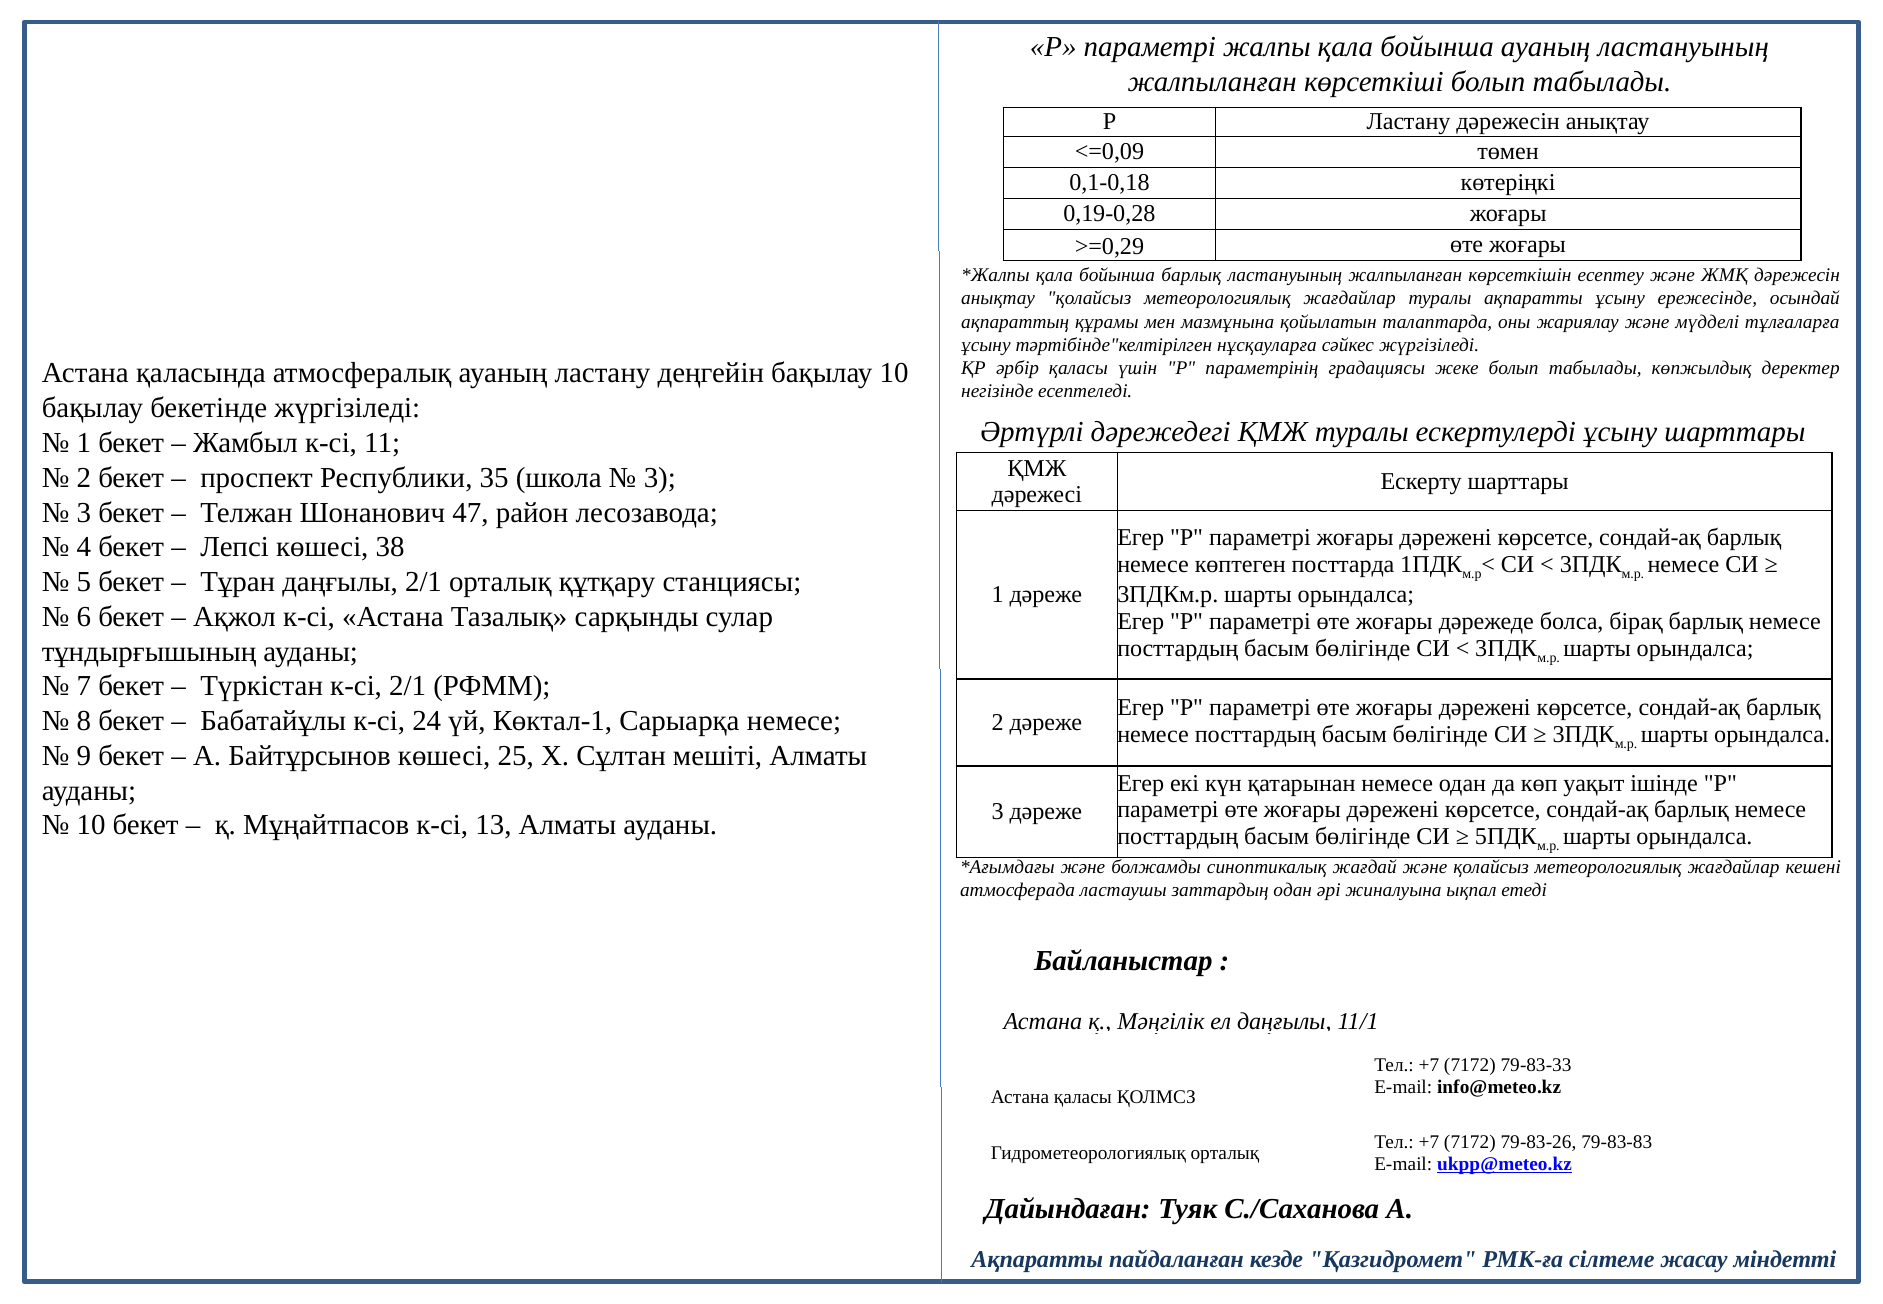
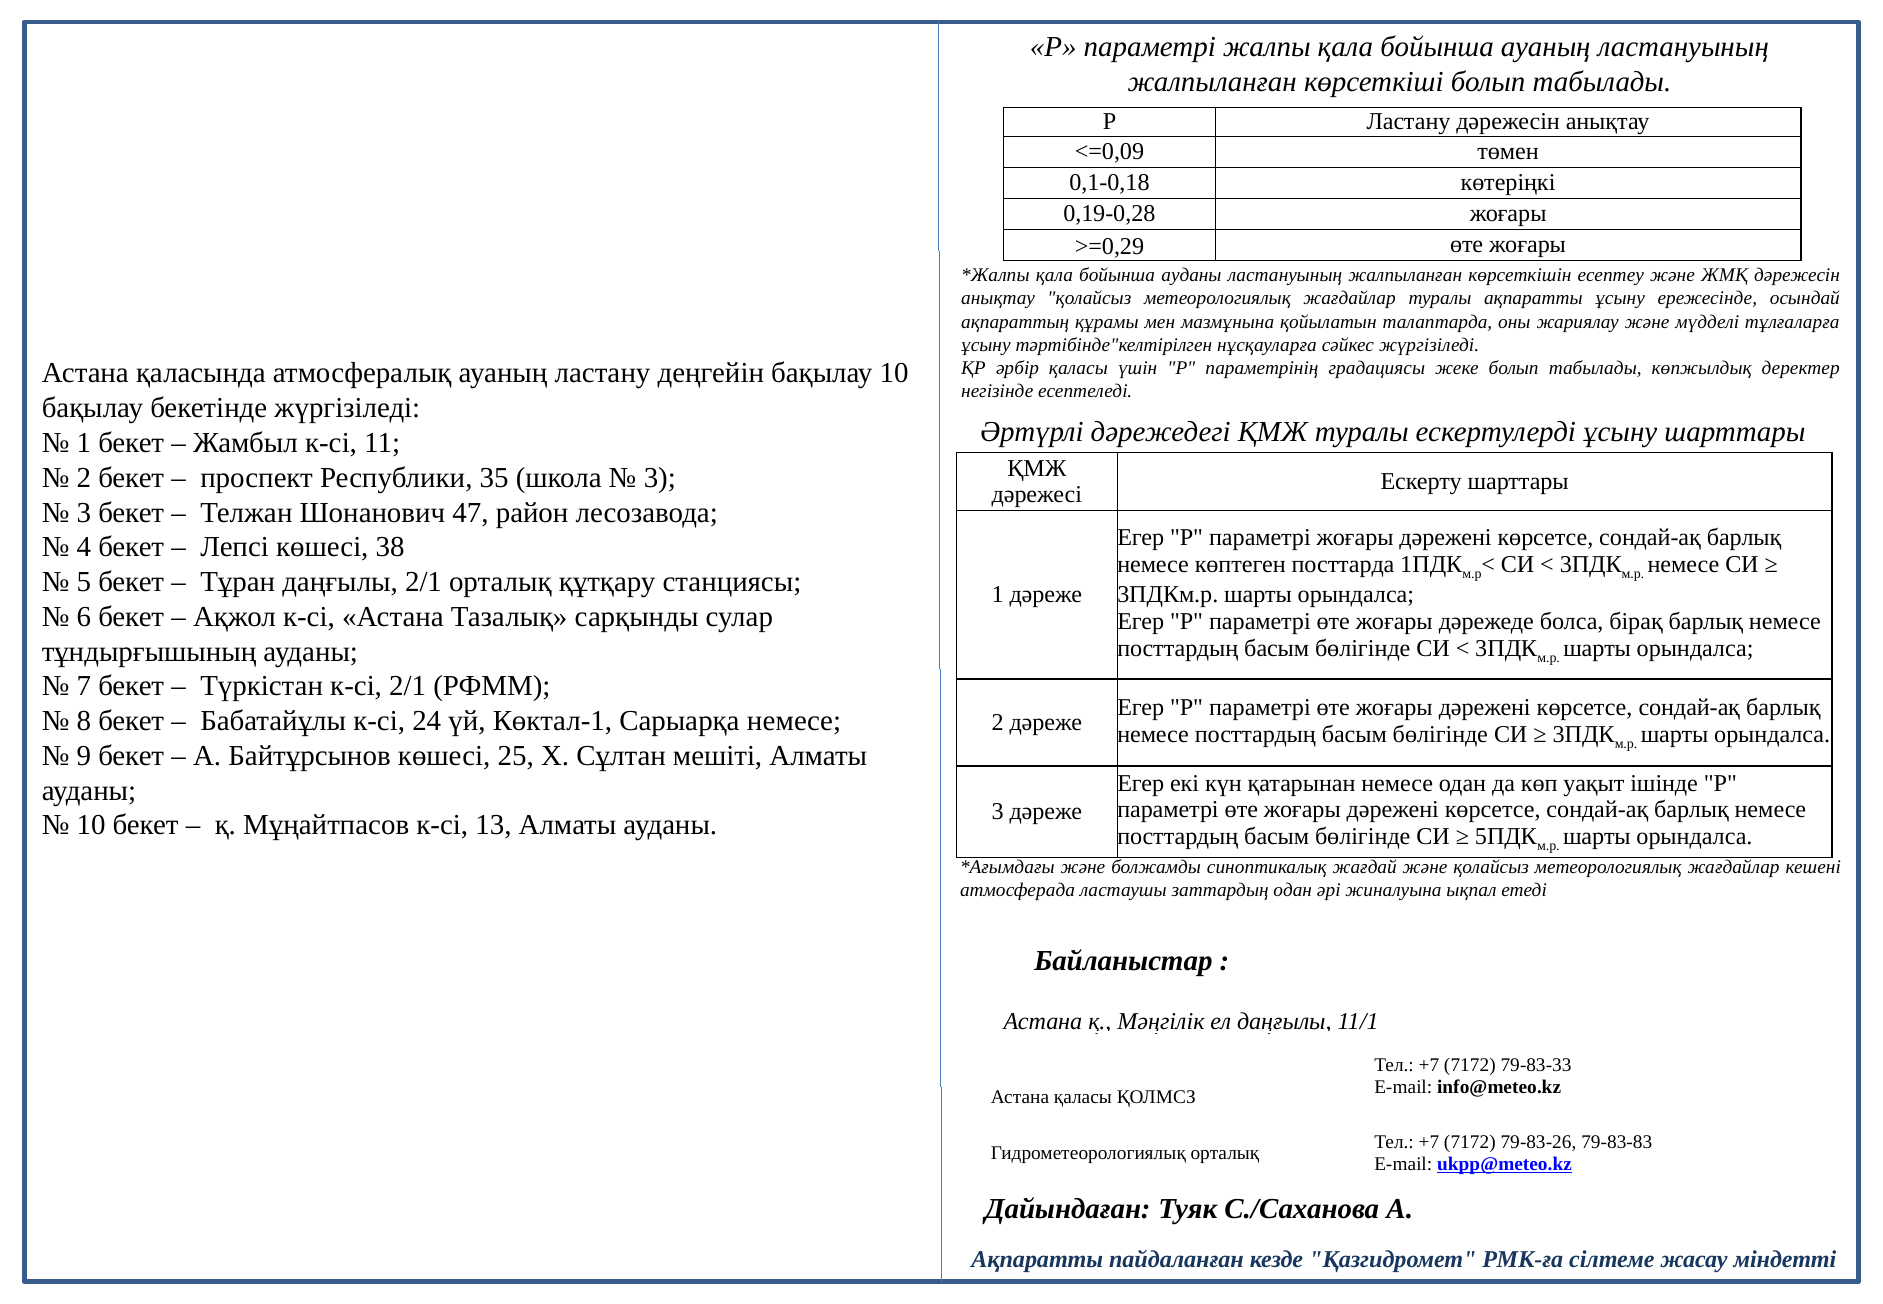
бойынша барлық: барлық -> ауданы
